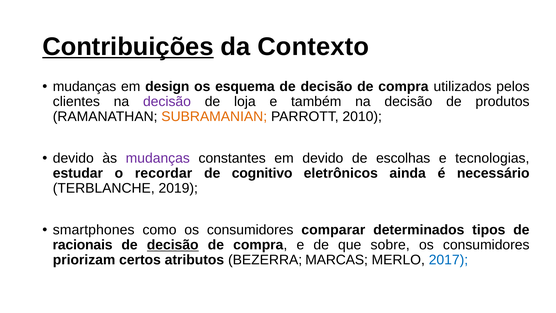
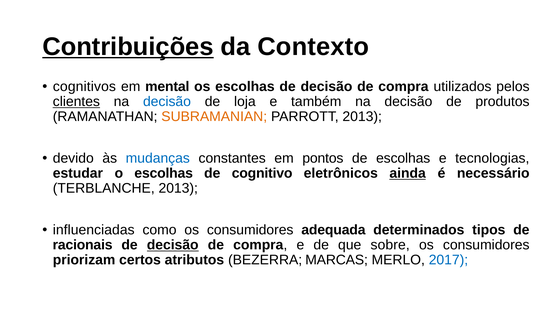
mudanças at (85, 87): mudanças -> cognitivos
design: design -> mental
os esquema: esquema -> escolhas
clientes underline: none -> present
decisão at (167, 102) colour: purple -> blue
PARROTT 2010: 2010 -> 2013
mudanças at (158, 158) colour: purple -> blue
em devido: devido -> pontos
o recordar: recordar -> escolhas
ainda underline: none -> present
TERBLANCHE 2019: 2019 -> 2013
smartphones: smartphones -> influenciadas
comparar: comparar -> adequada
